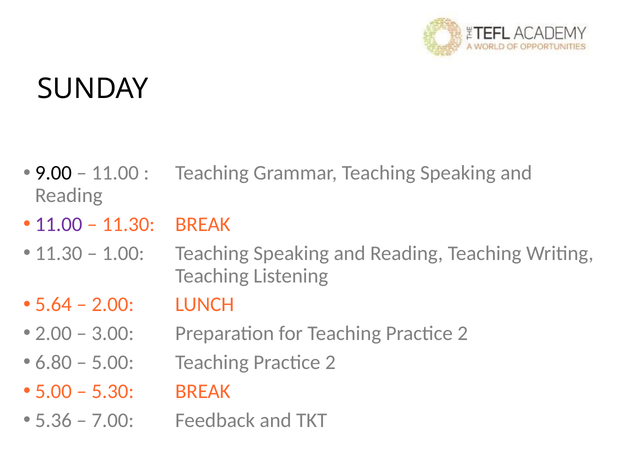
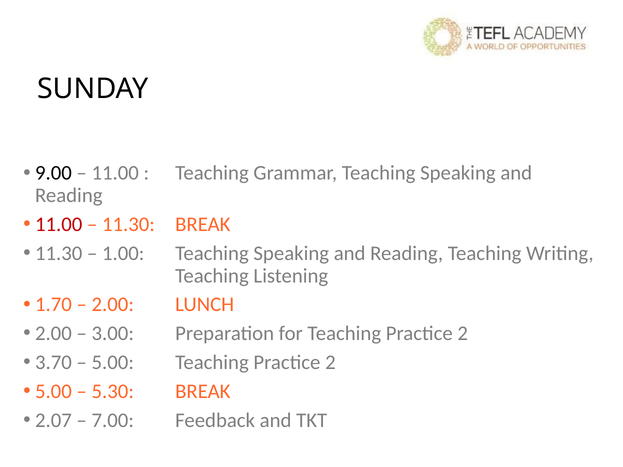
11.00 at (59, 224) colour: purple -> red
5.64: 5.64 -> 1.70
6.80: 6.80 -> 3.70
5.36: 5.36 -> 2.07
